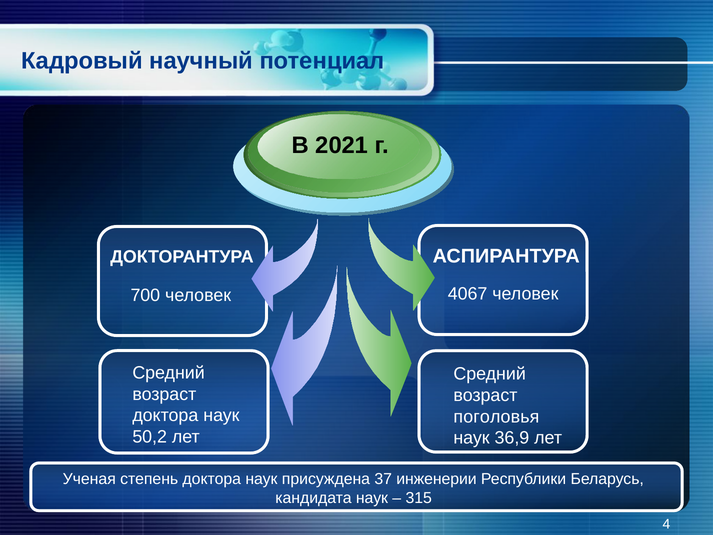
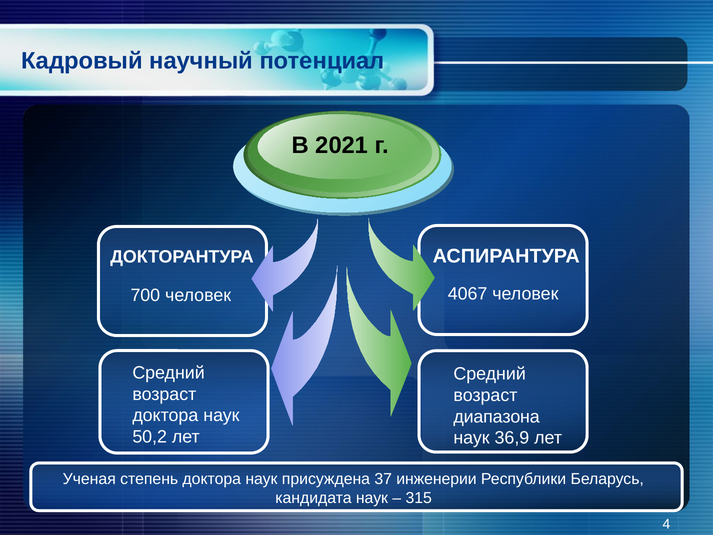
поголовья: поголовья -> диапазона
